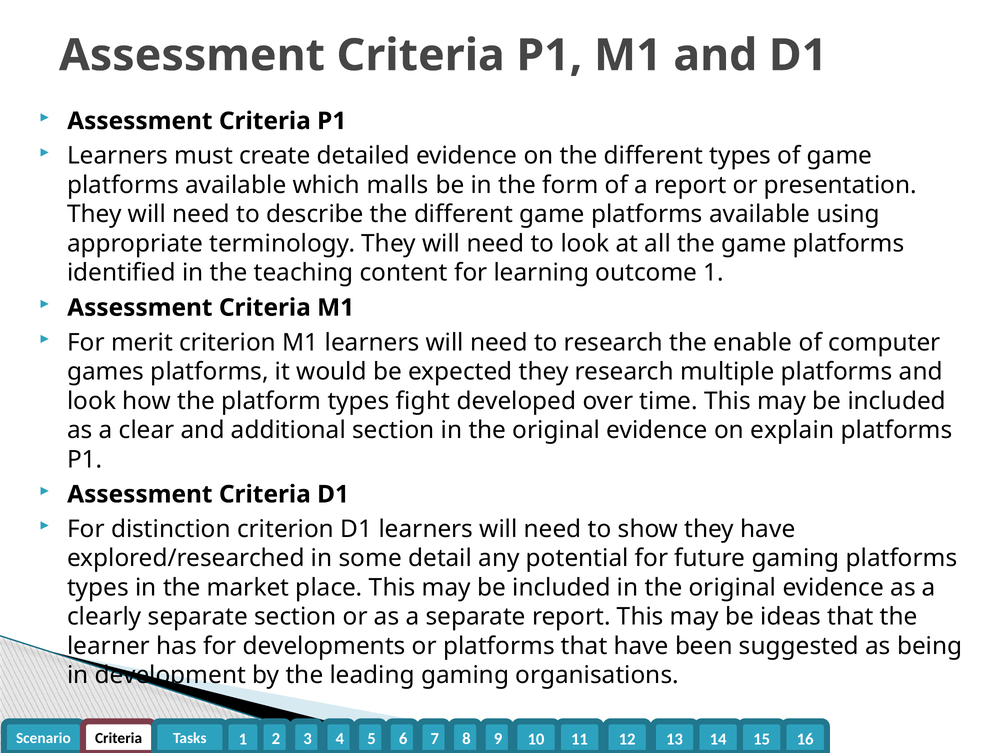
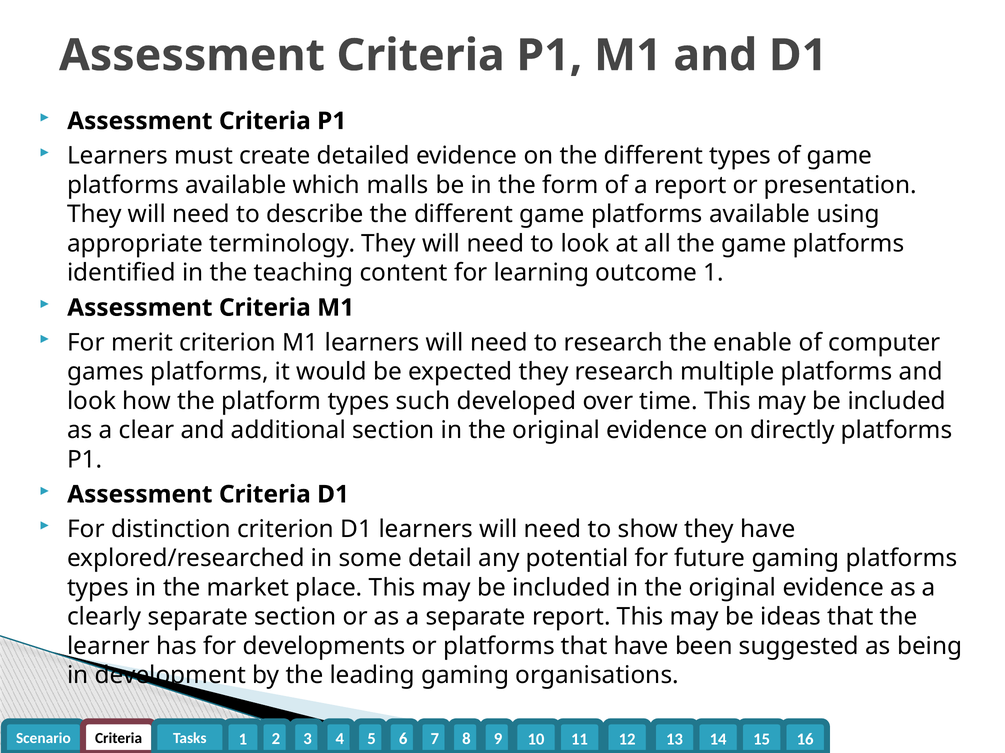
fight: fight -> such
explain: explain -> directly
